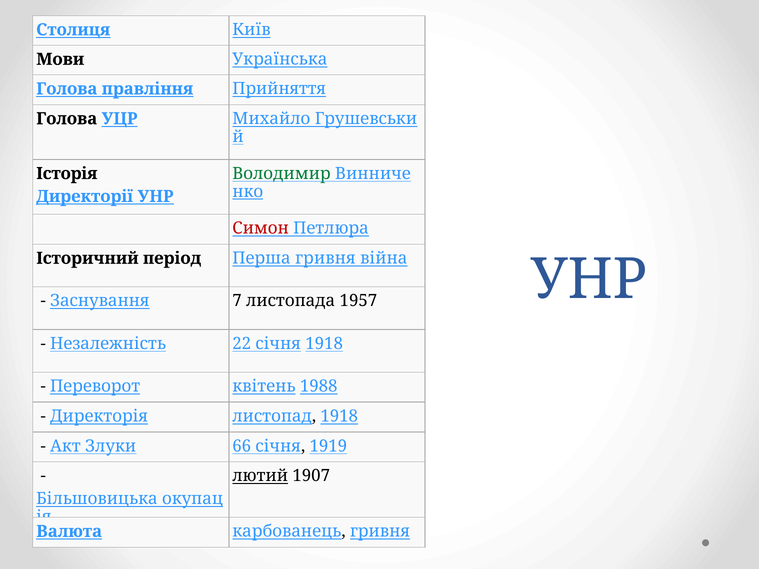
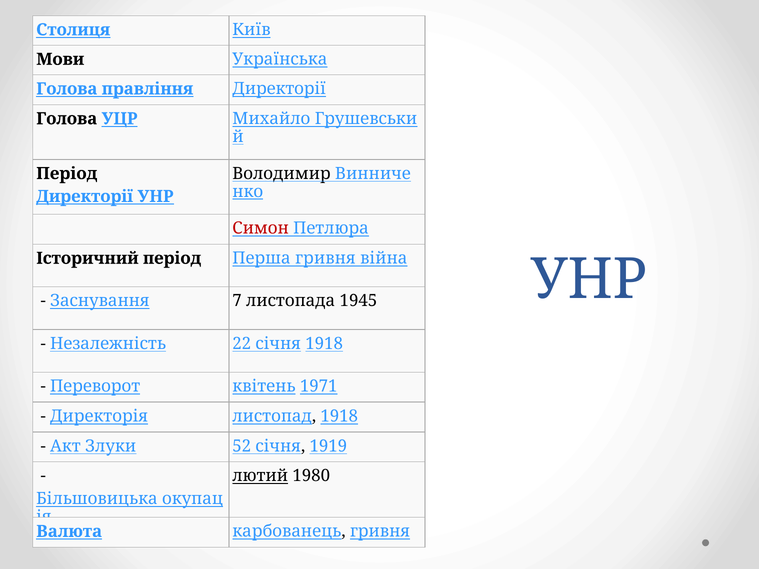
правління Прийняття: Прийняття -> Директорії
Історія at (67, 174): Історія -> Період
Володимир colour: green -> black
1957: 1957 -> 1945
1988: 1988 -> 1971
66: 66 -> 52
1907: 1907 -> 1980
